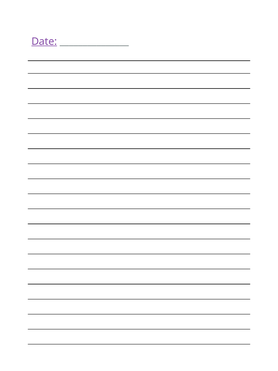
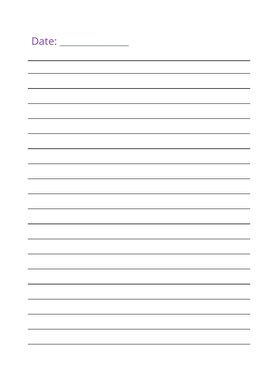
Date underline: present -> none
